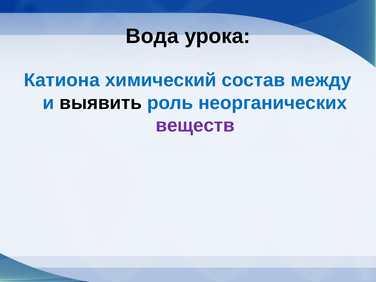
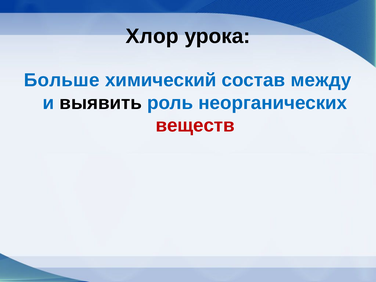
Вода: Вода -> Хлор
Катиона: Катиона -> Больше
веществ colour: purple -> red
